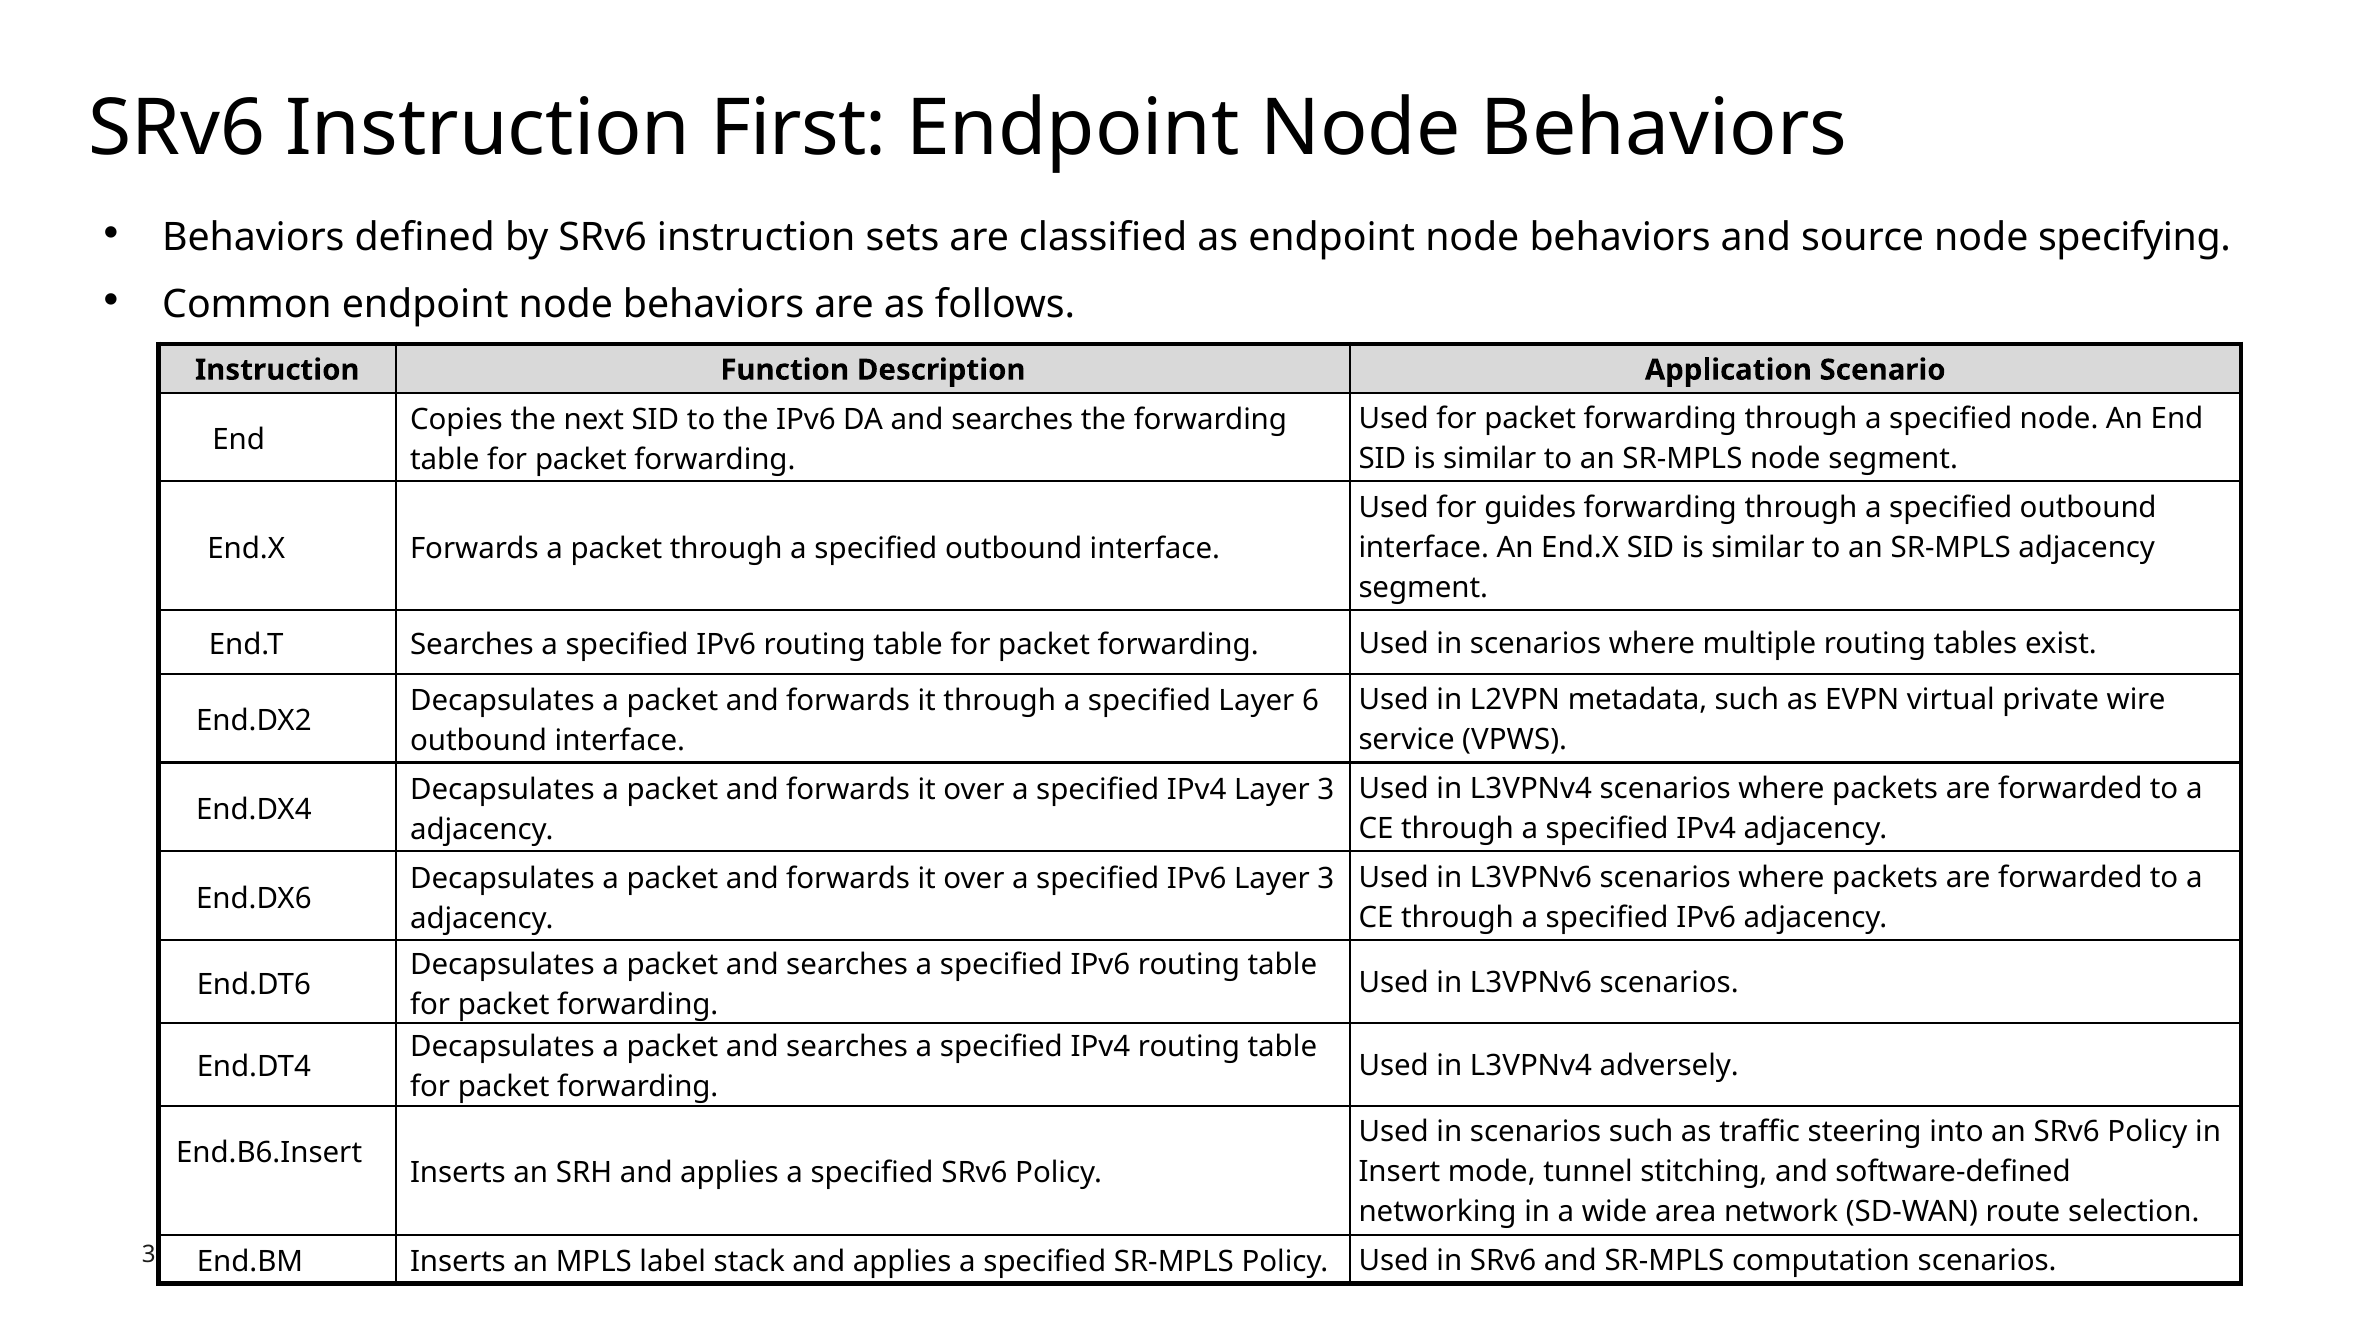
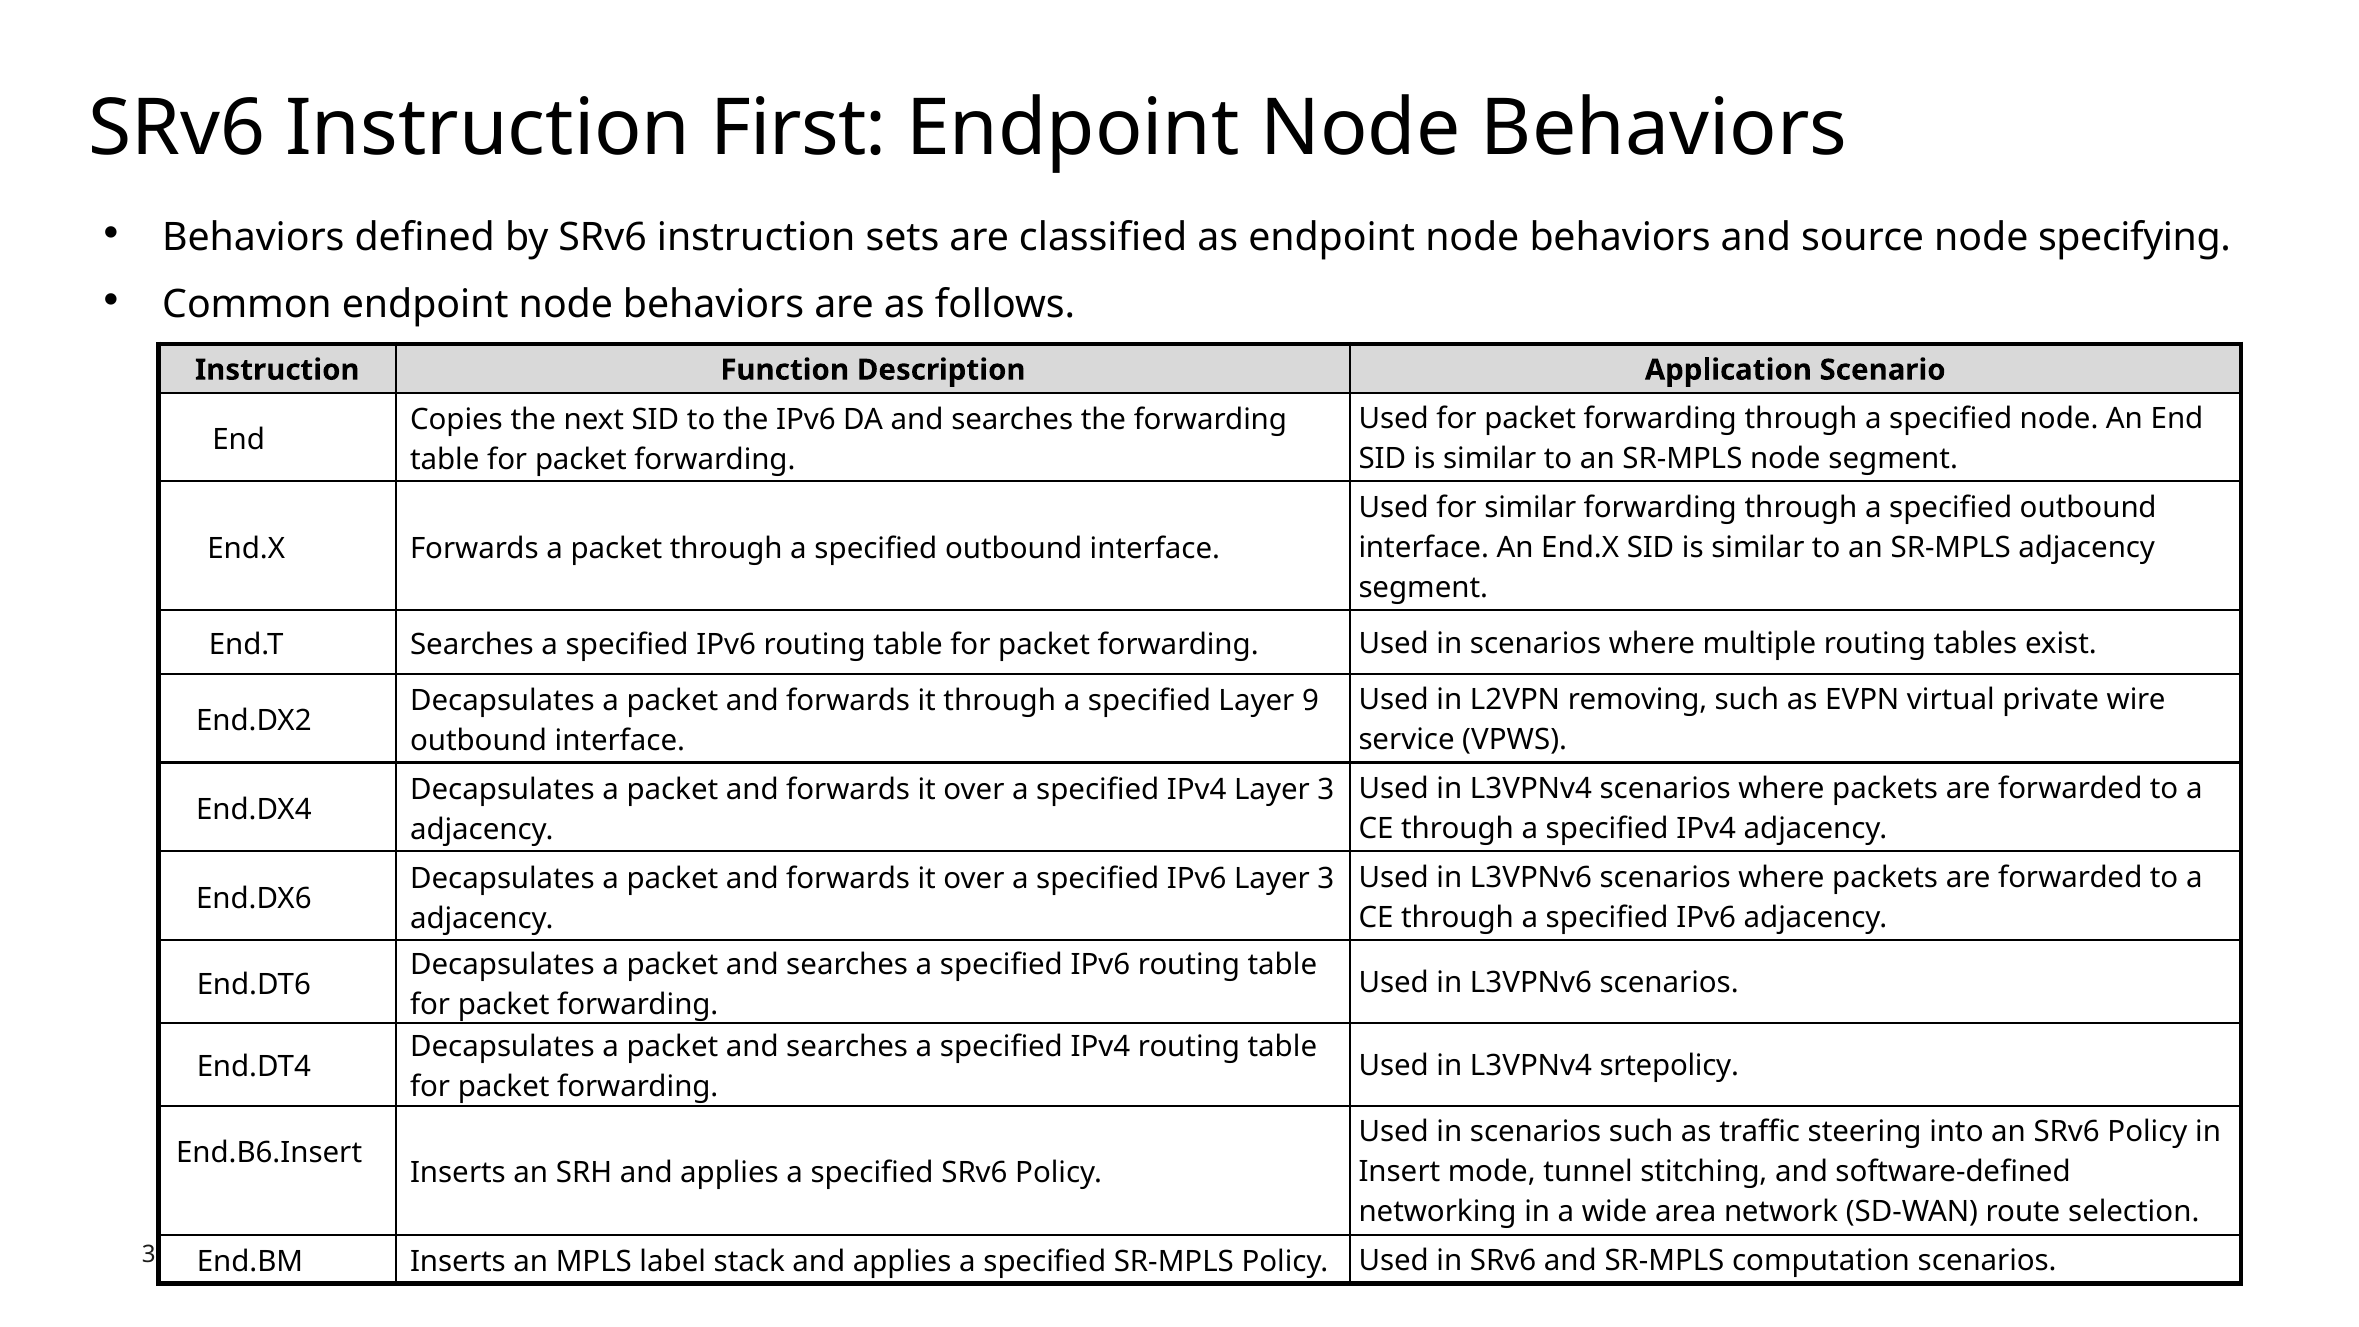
for guides: guides -> similar
metadata: metadata -> removing
6: 6 -> 9
adversely: adversely -> srtepolicy
